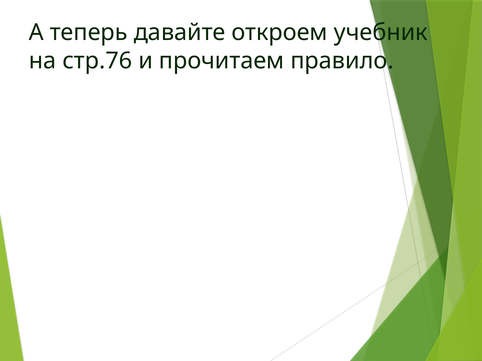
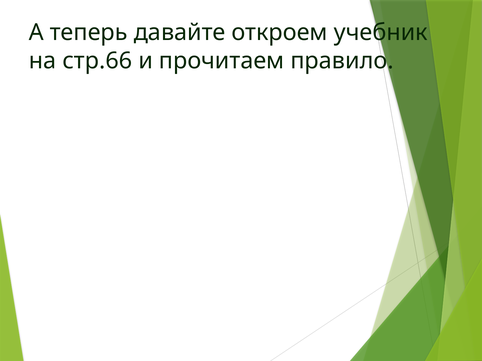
стр.76: стр.76 -> стр.66
